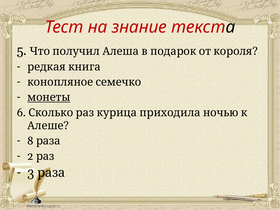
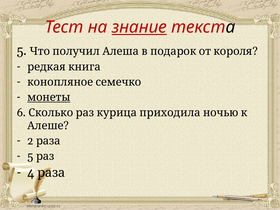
знание underline: none -> present
8: 8 -> 2
2 at (30, 156): 2 -> 5
3: 3 -> 4
